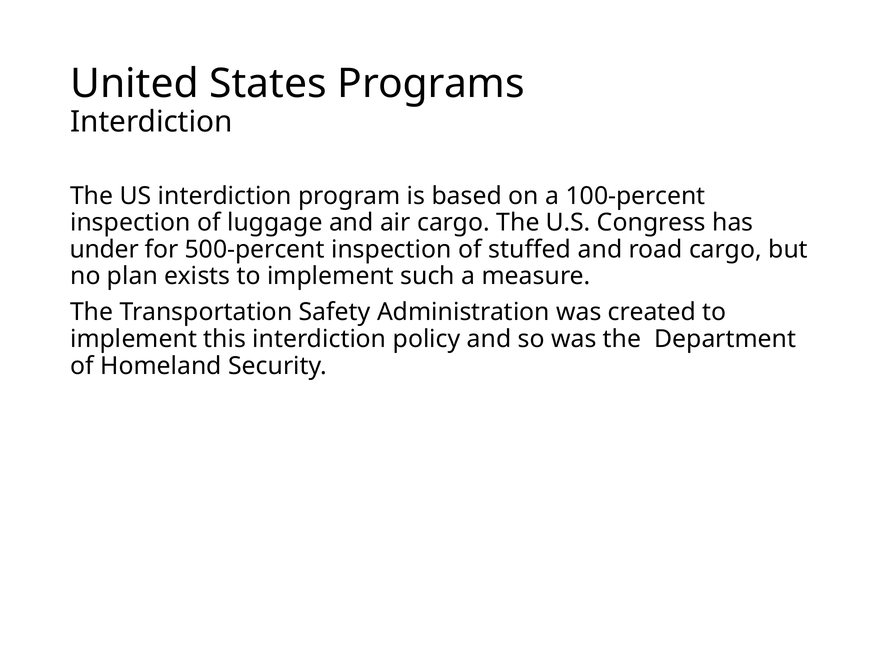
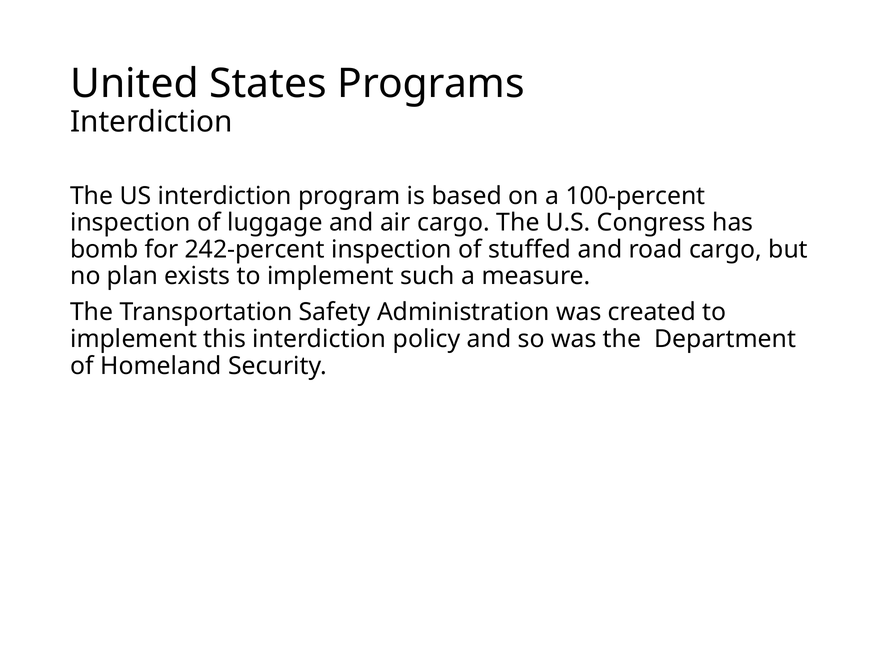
under: under -> bomb
500-percent: 500-percent -> 242-percent
